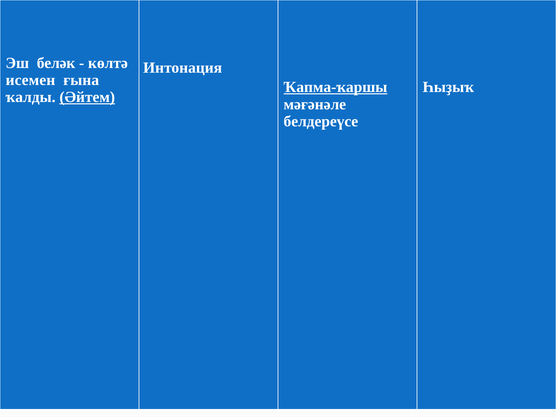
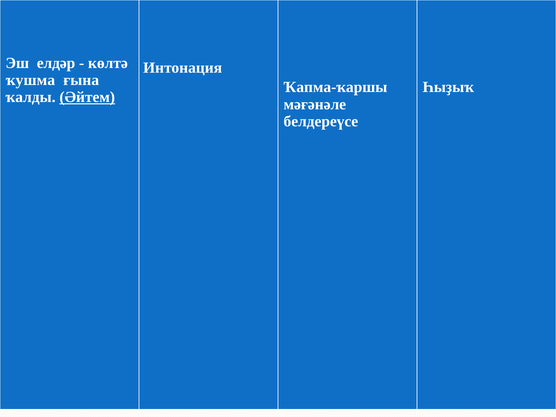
беләк: беләк -> елдәр
исемен: исемен -> ҡушма
Ҡапма-ҡаршы underline: present -> none
